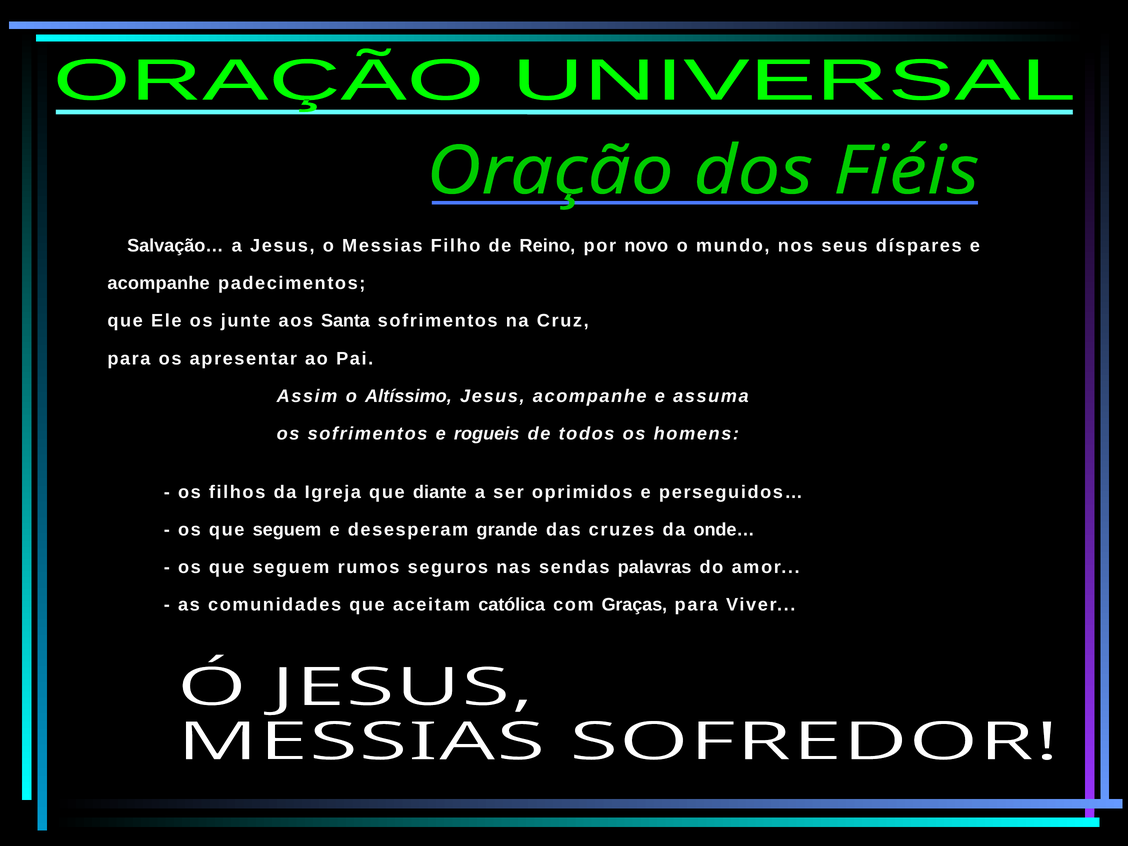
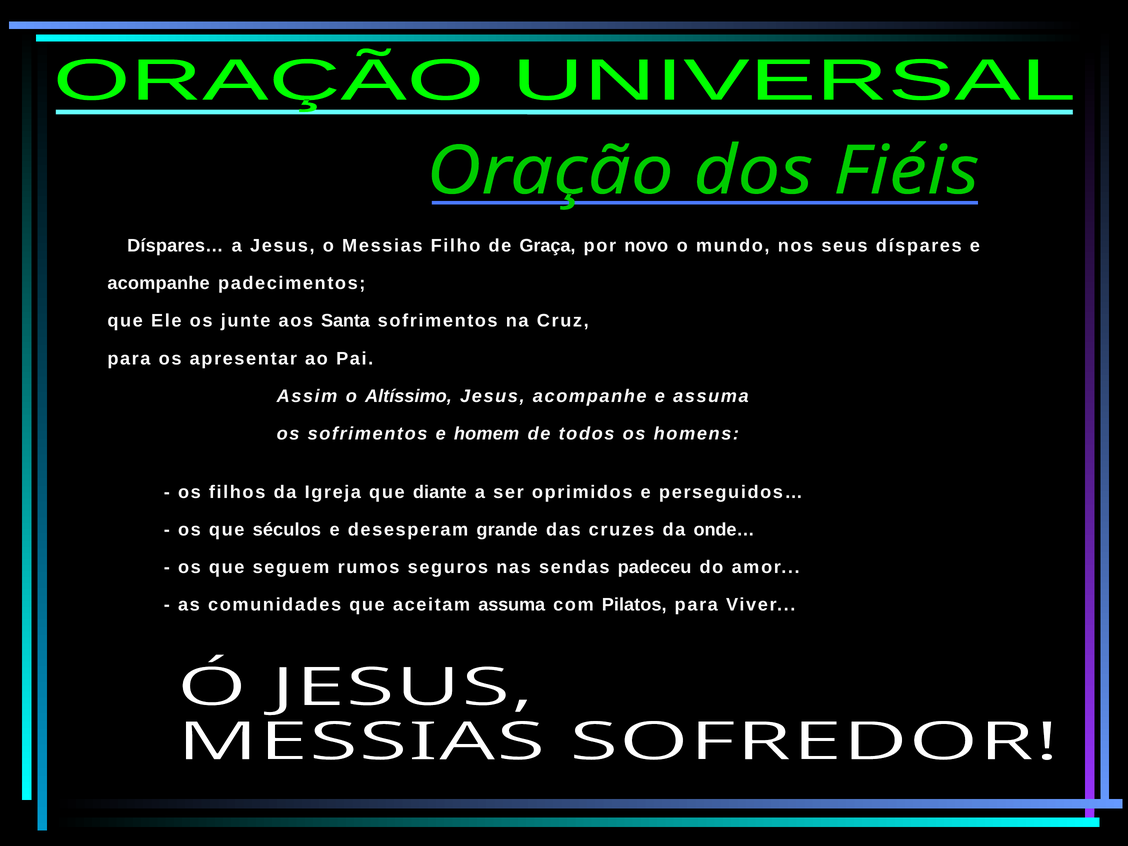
Salvação…: Salvação… -> Díspares…
Reino: Reino -> Graça
rogueis: rogueis -> homem
seguem at (287, 530): seguem -> séculos
palavras: palavras -> padeceu
aceitam católica: católica -> assuma
Graças: Graças -> Pilatos
